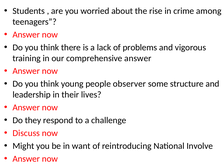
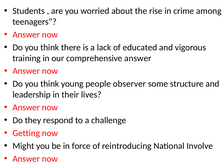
problems: problems -> educated
Discuss: Discuss -> Getting
want: want -> force
